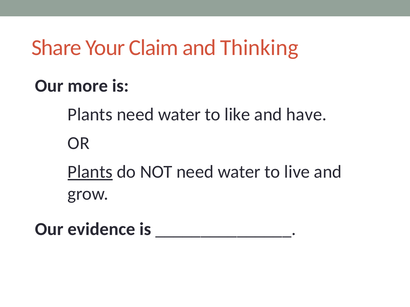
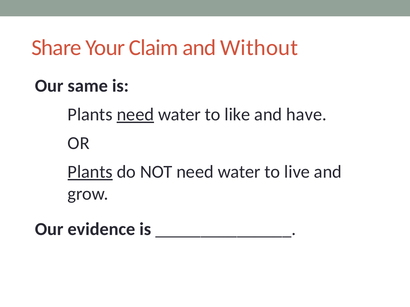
Thinking: Thinking -> Without
more: more -> same
need at (135, 115) underline: none -> present
